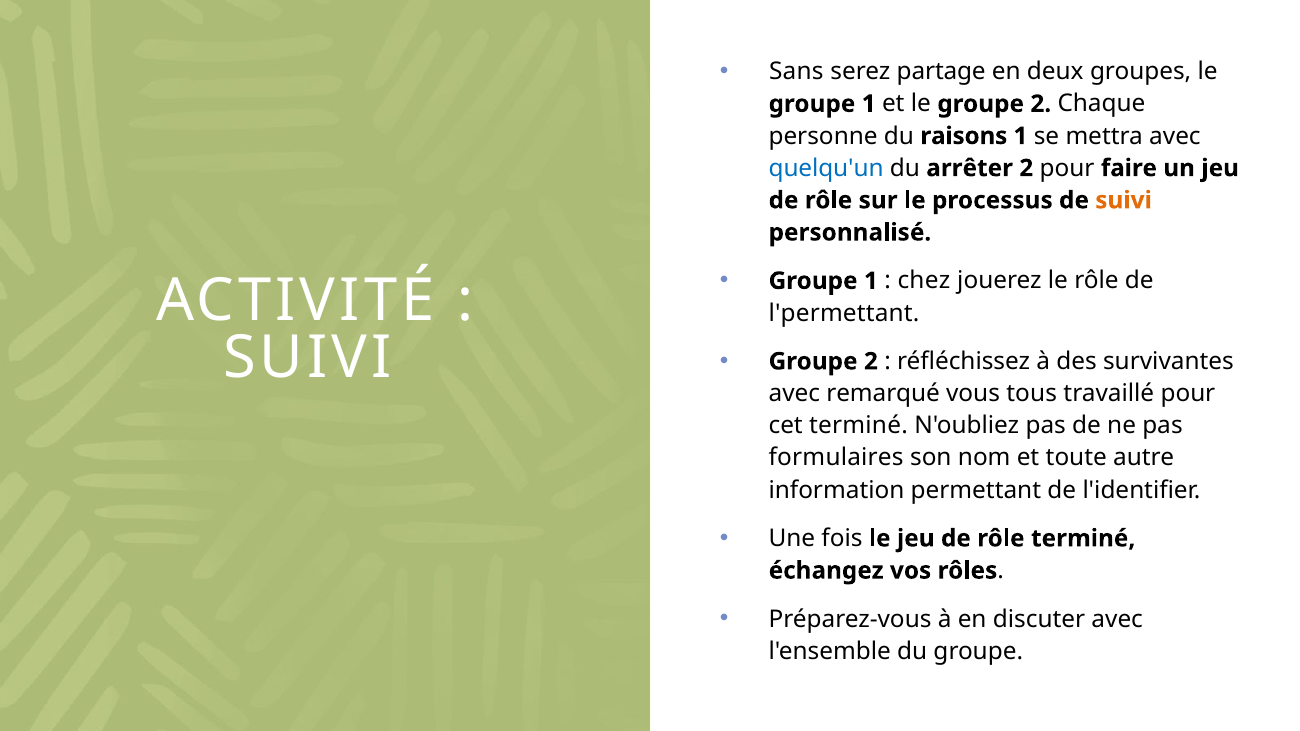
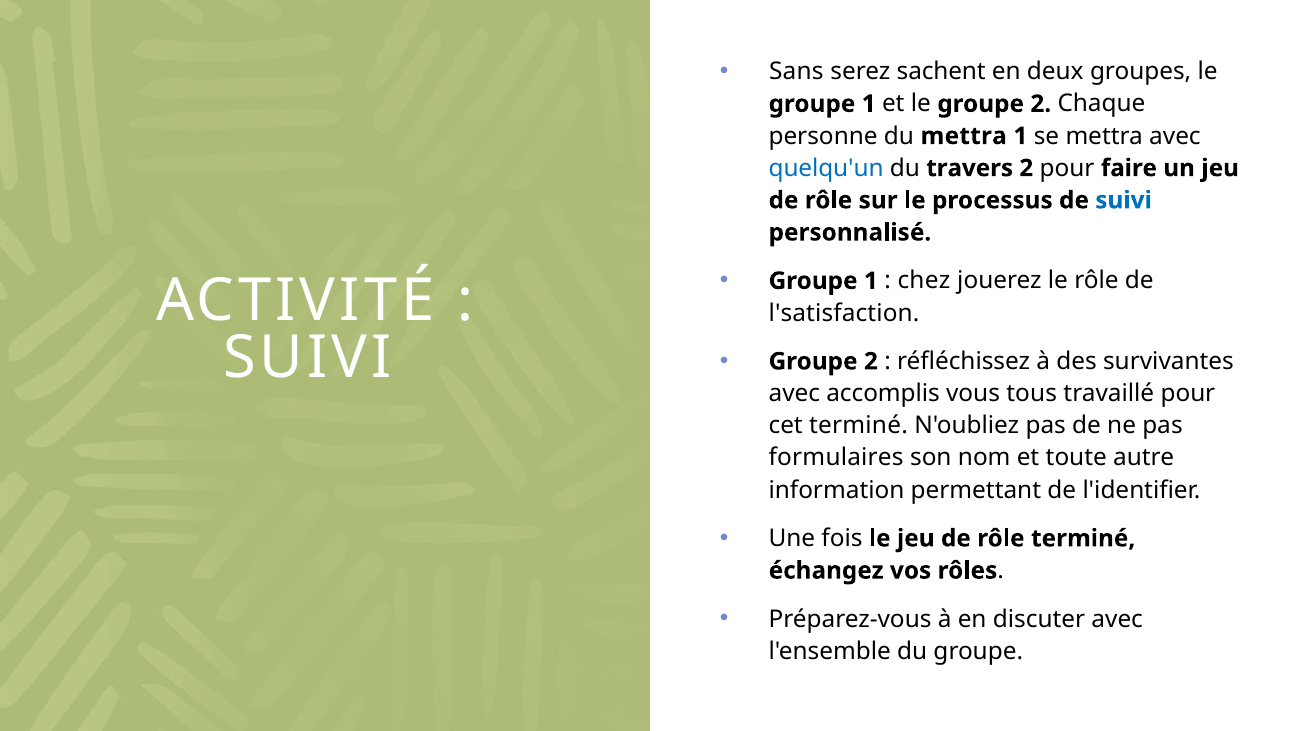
partage: partage -> sachent
du raisons: raisons -> mettra
arrêter: arrêter -> travers
suivi at (1124, 200) colour: orange -> blue
l'permettant: l'permettant -> l'satisfaction
remarqué: remarqué -> accomplis
